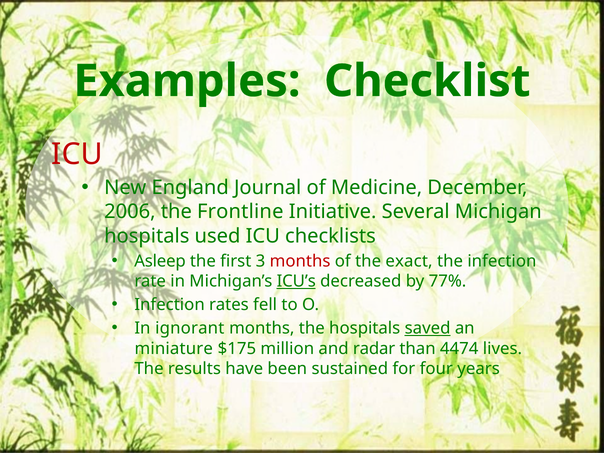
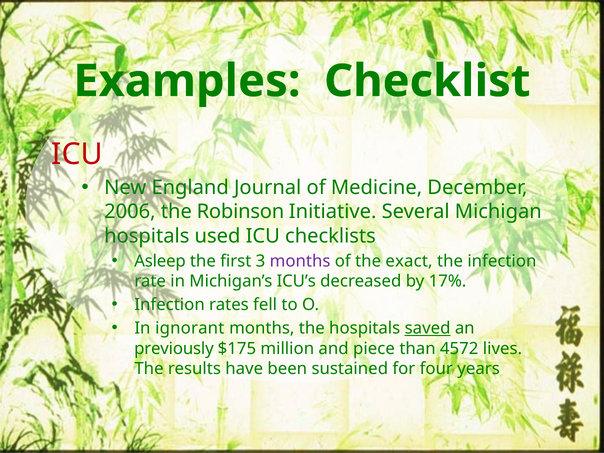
Frontline: Frontline -> Robinson
months at (300, 261) colour: red -> purple
ICU’s underline: present -> none
77%: 77% -> 17%
miniature: miniature -> previously
radar: radar -> piece
4474: 4474 -> 4572
